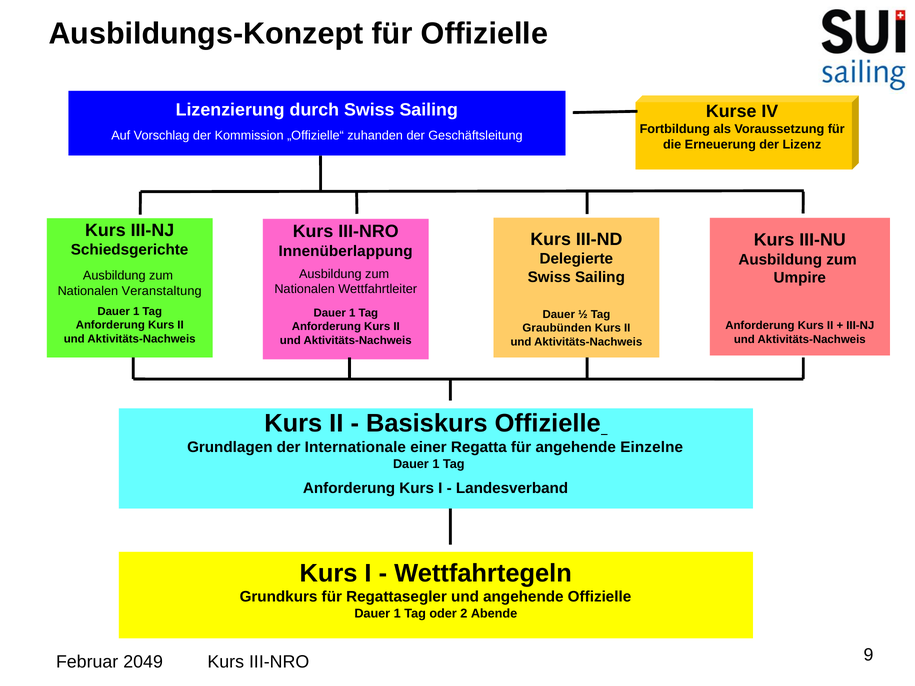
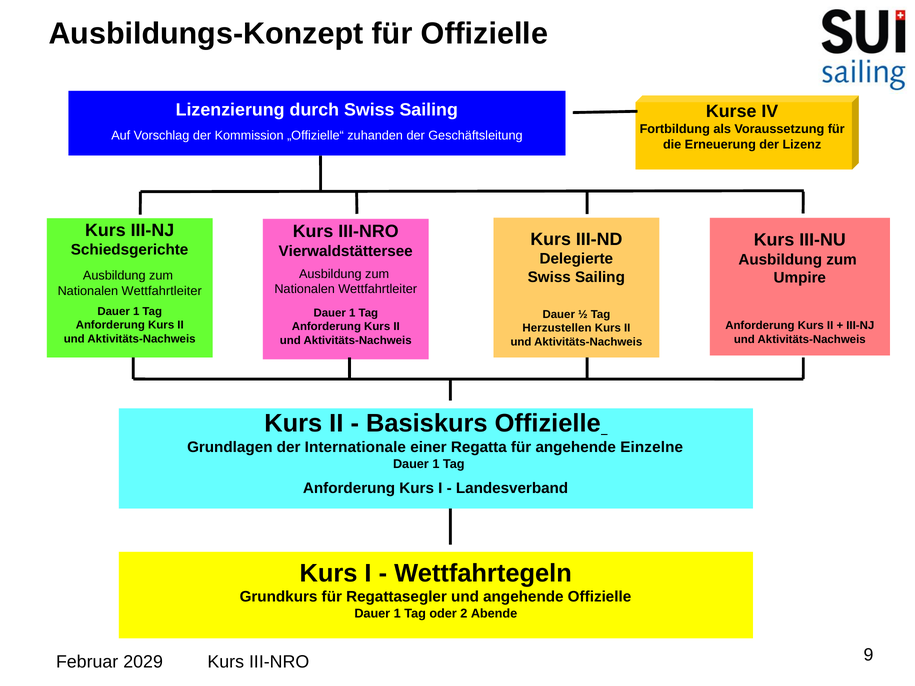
Innenüberlappung: Innenüberlappung -> Vierwaldstättersee
Veranstaltung at (162, 291): Veranstaltung -> Wettfahrtleiter
Graubünden: Graubünden -> Herzustellen
2049: 2049 -> 2029
